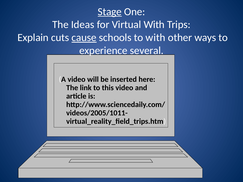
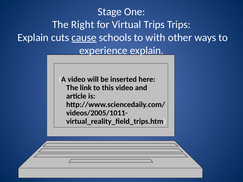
Stage underline: present -> none
Ideas: Ideas -> Right
Virtual With: With -> Trips
experience several: several -> explain
